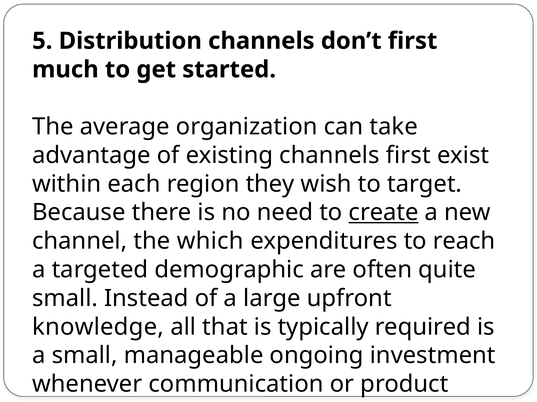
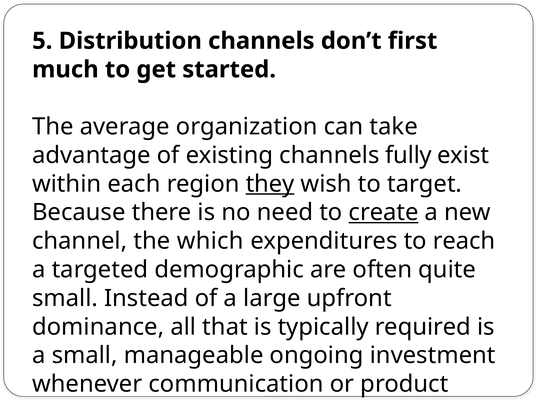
channels first: first -> fully
they underline: none -> present
knowledge: knowledge -> dominance
